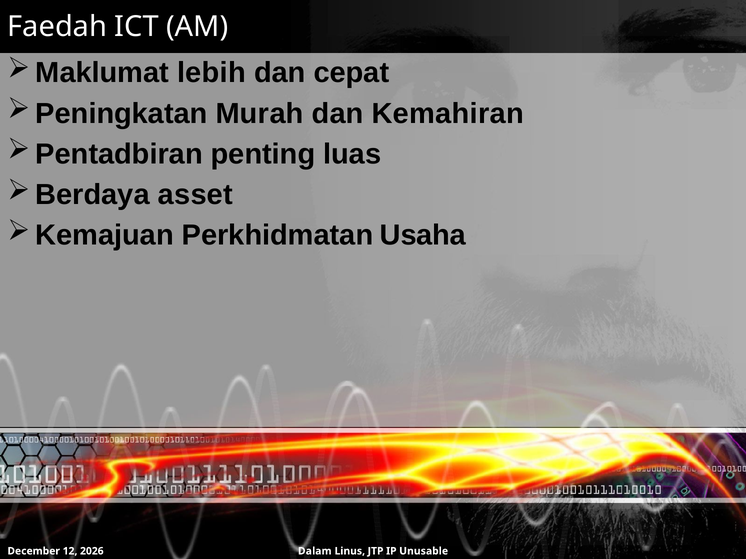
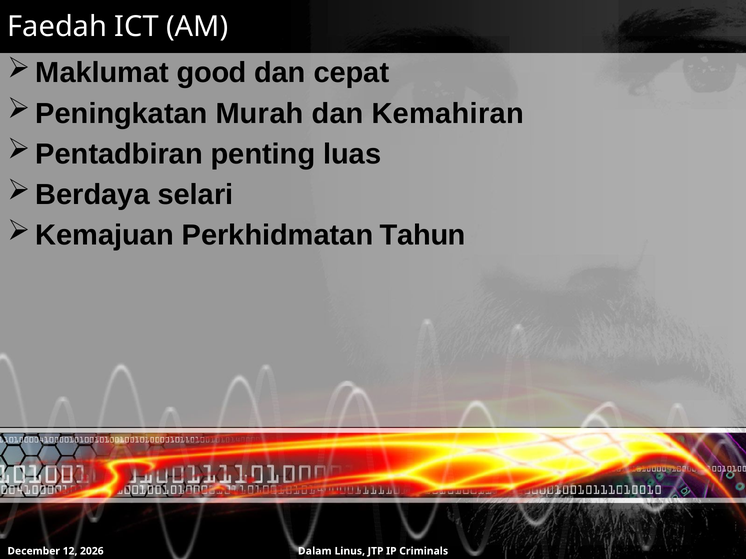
lebih: lebih -> good
asset: asset -> selari
Usaha: Usaha -> Tahun
Unusable: Unusable -> Criminals
